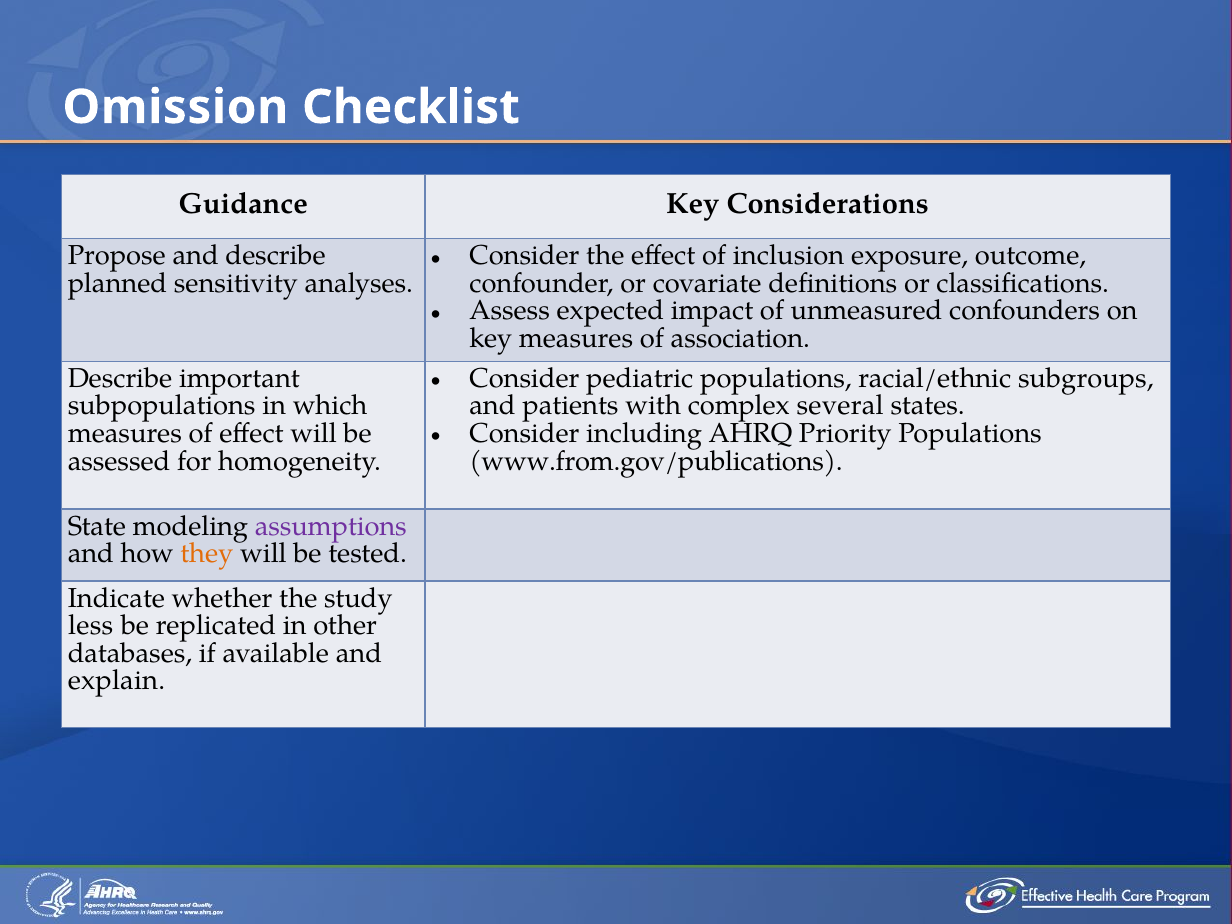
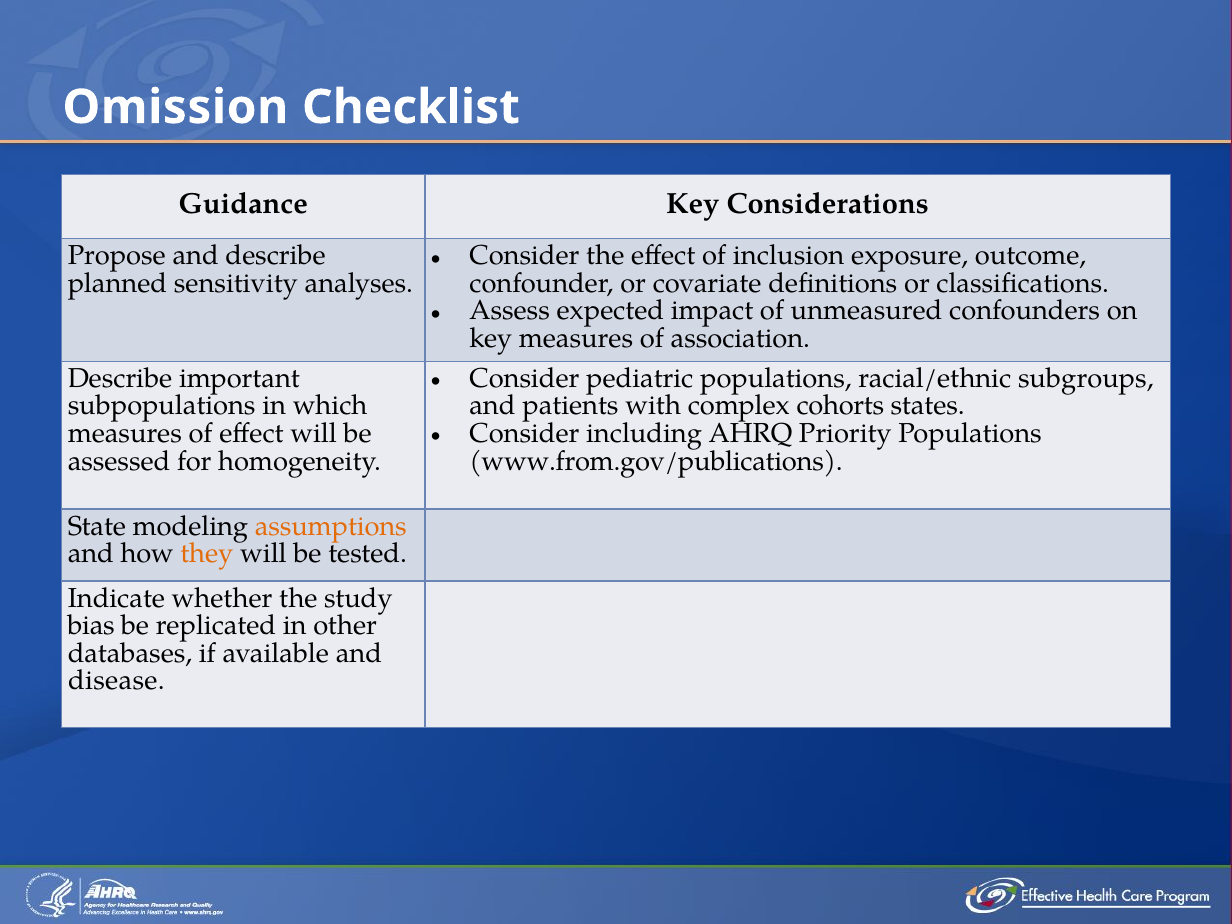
several: several -> cohorts
assumptions colour: purple -> orange
less: less -> bias
explain: explain -> disease
